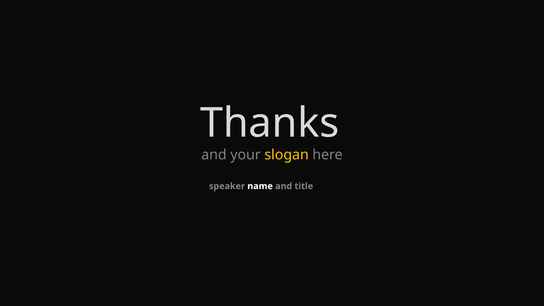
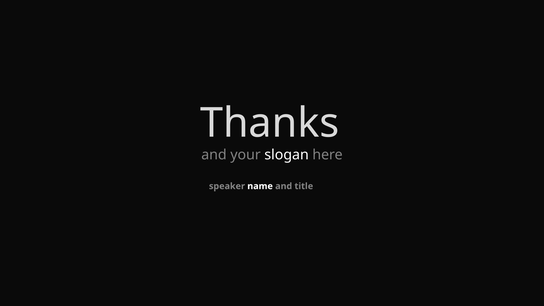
slogan colour: yellow -> white
